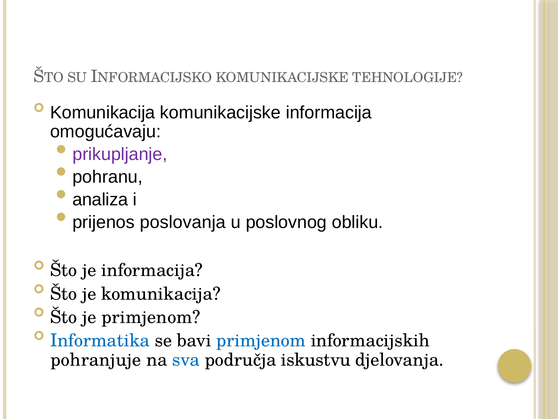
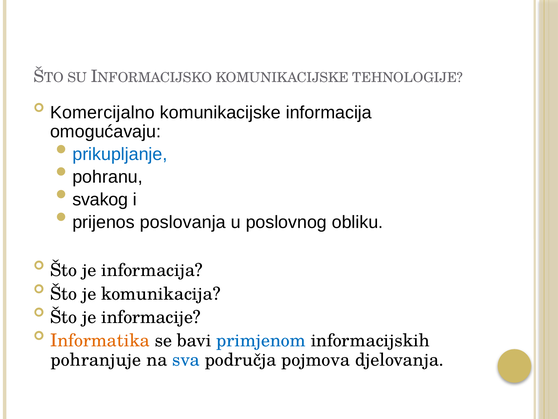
Komunikacija at (103, 112): Komunikacija -> Komercijalno
prikupljanje colour: purple -> blue
analiza: analiza -> svakog
je primjenom: primjenom -> informacije
Informatika colour: blue -> orange
iskustvu: iskustvu -> pojmova
